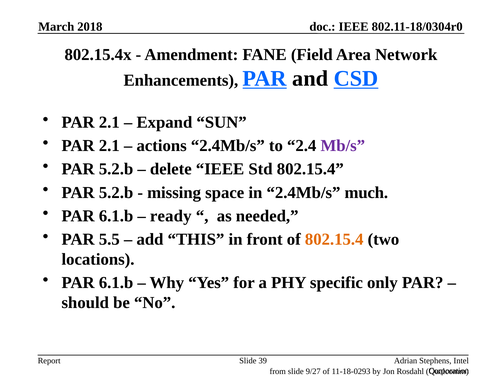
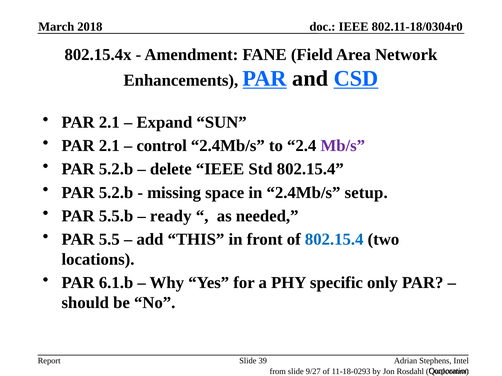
actions: actions -> control
much: much -> setup
6.1.b at (116, 216): 6.1.b -> 5.5.b
802.15.4 at (334, 240) colour: orange -> blue
